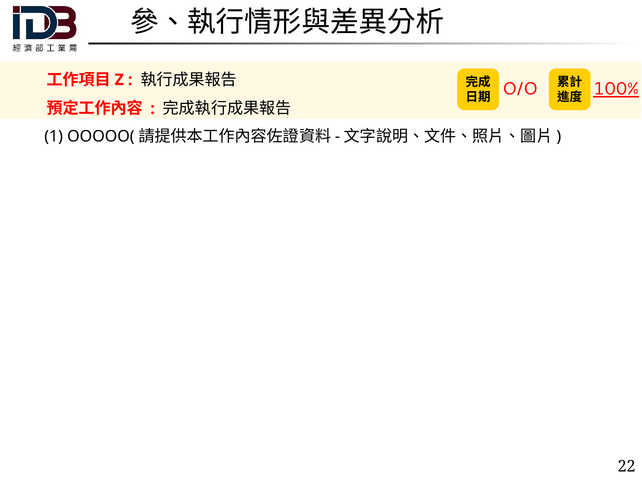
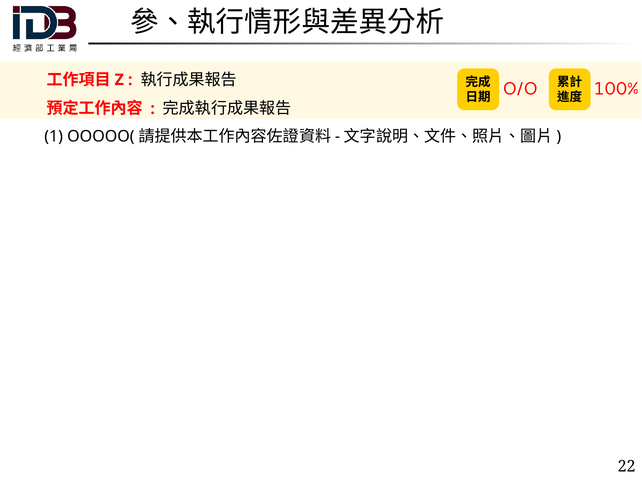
100% underline: present -> none
